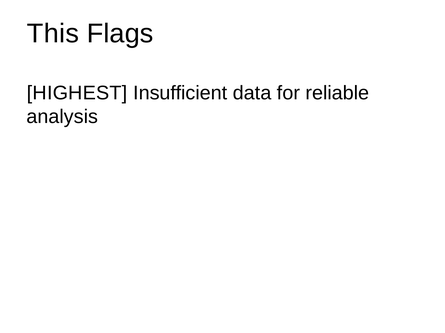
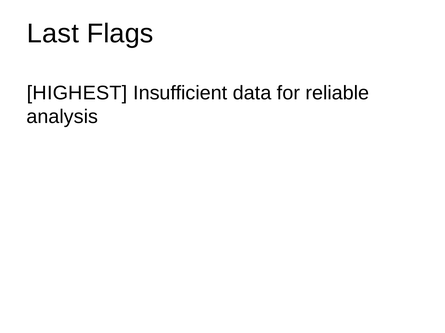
This: This -> Last
